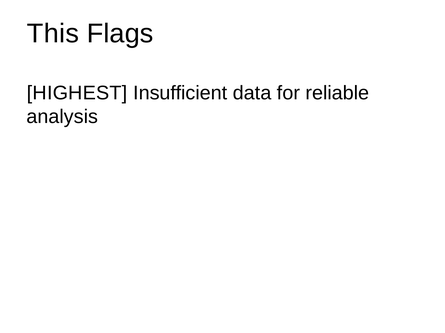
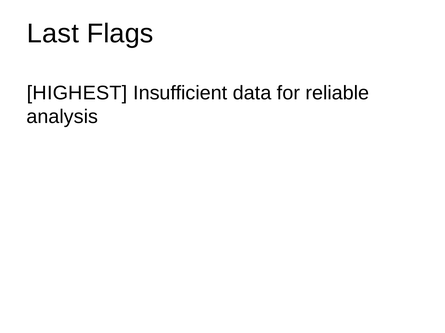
This: This -> Last
